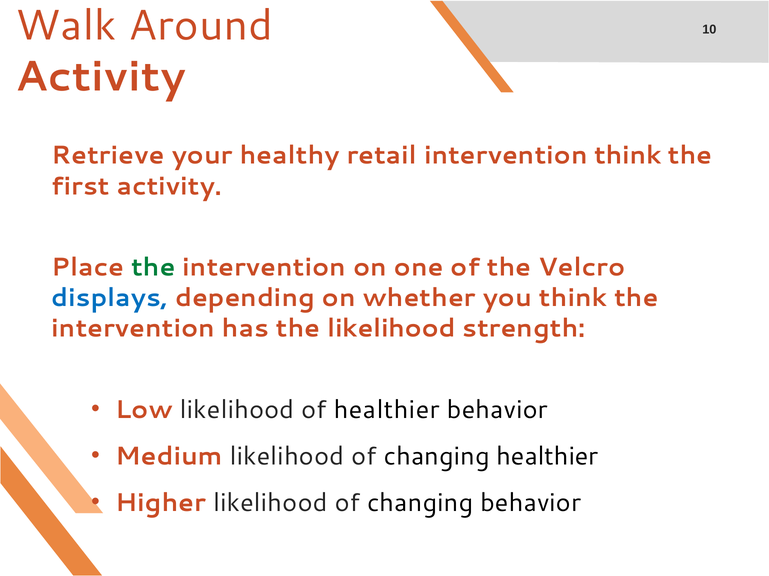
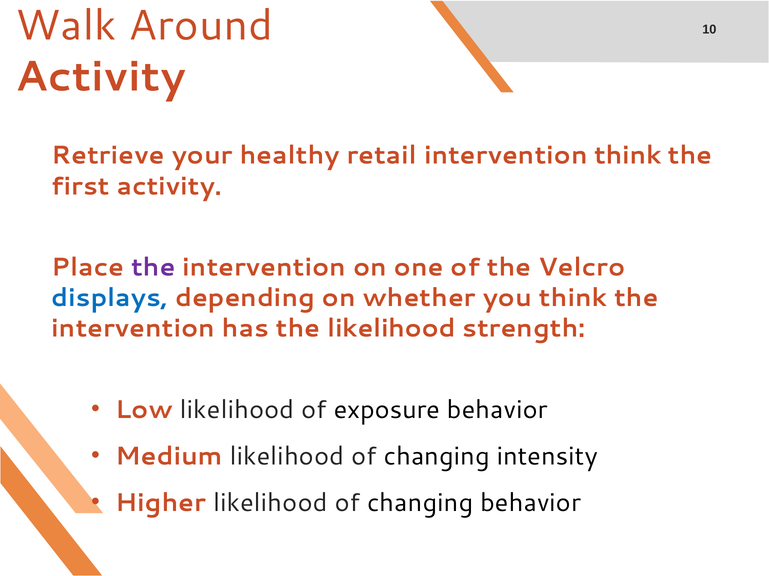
the at (153, 267) colour: green -> purple
of healthier: healthier -> exposure
changing healthier: healthier -> intensity
